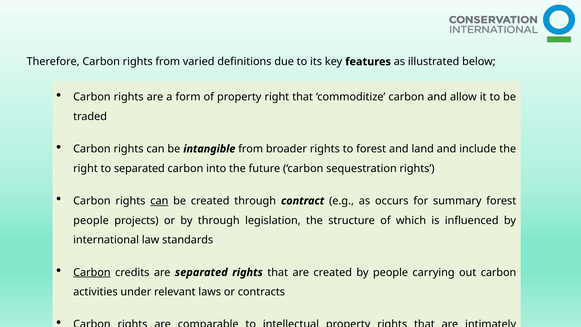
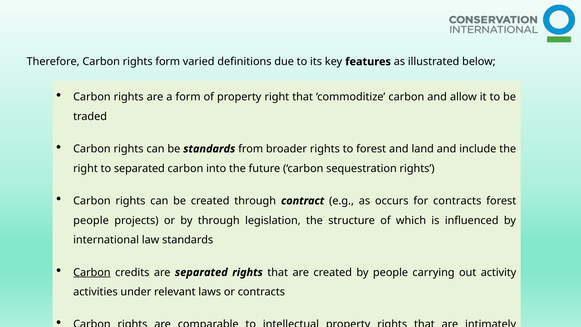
rights from: from -> form
be intangible: intangible -> standards
can at (159, 201) underline: present -> none
for summary: summary -> contracts
out carbon: carbon -> activity
